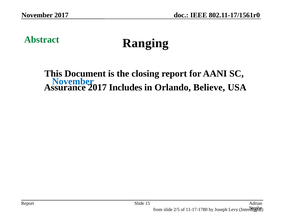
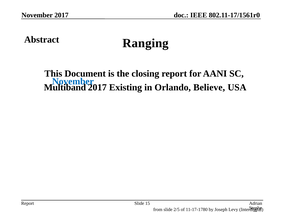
Abstract colour: green -> black
Assurance: Assurance -> Multiband
Includes: Includes -> Existing
